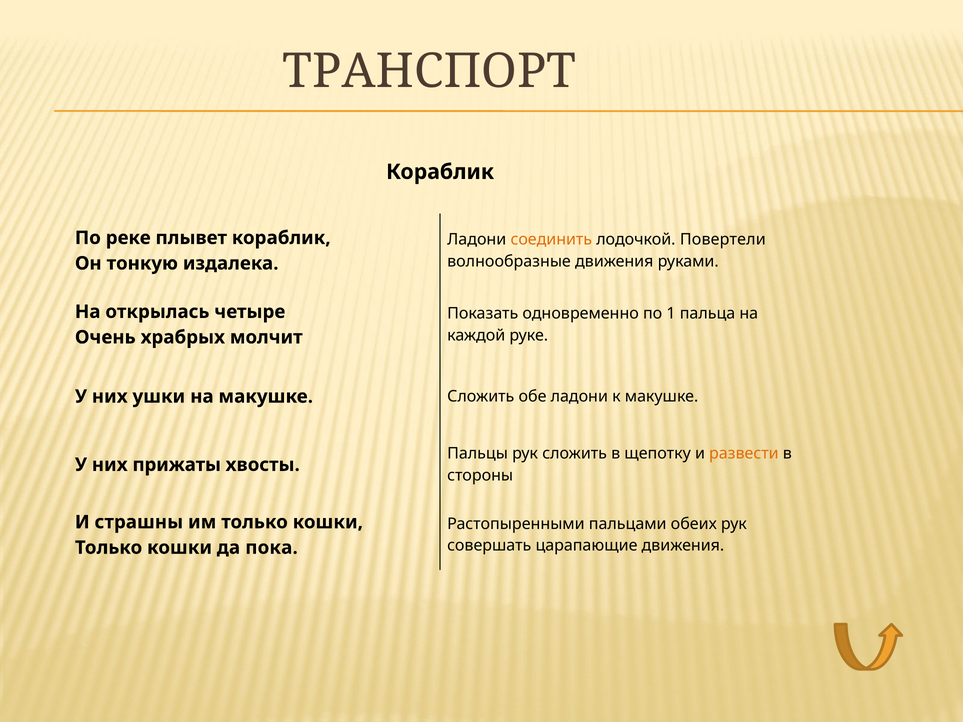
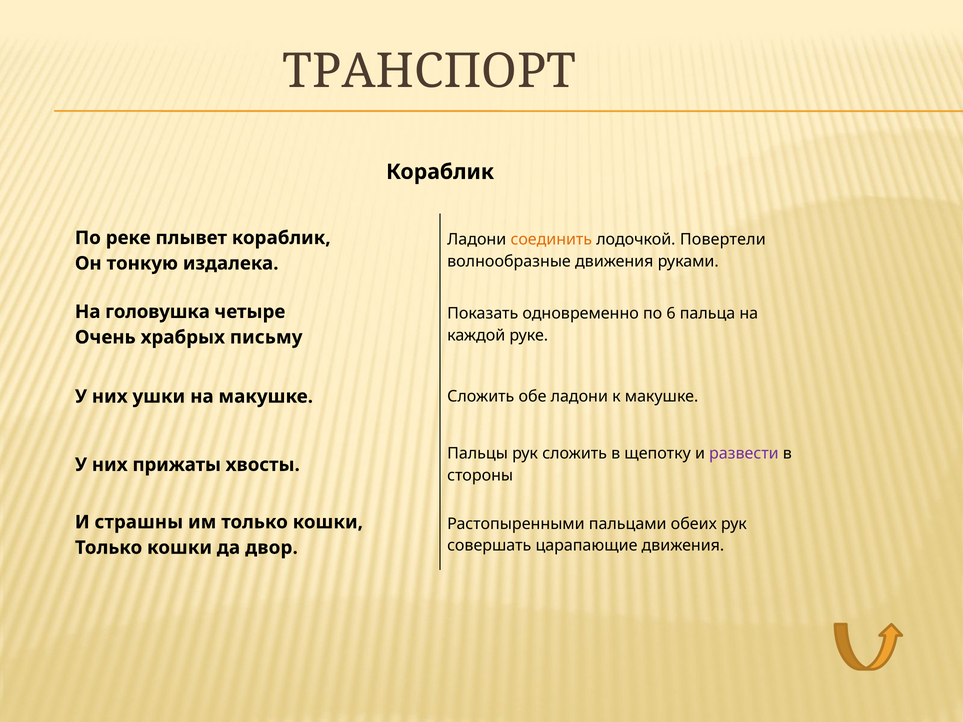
открылась: открылась -> головушка
1: 1 -> 6
молчит: молчит -> письму
развести colour: orange -> purple
пока: пока -> двор
